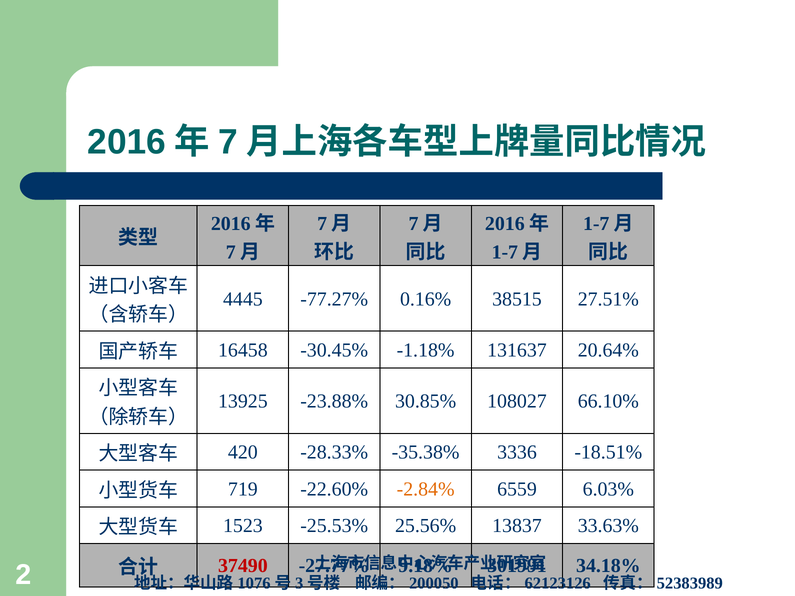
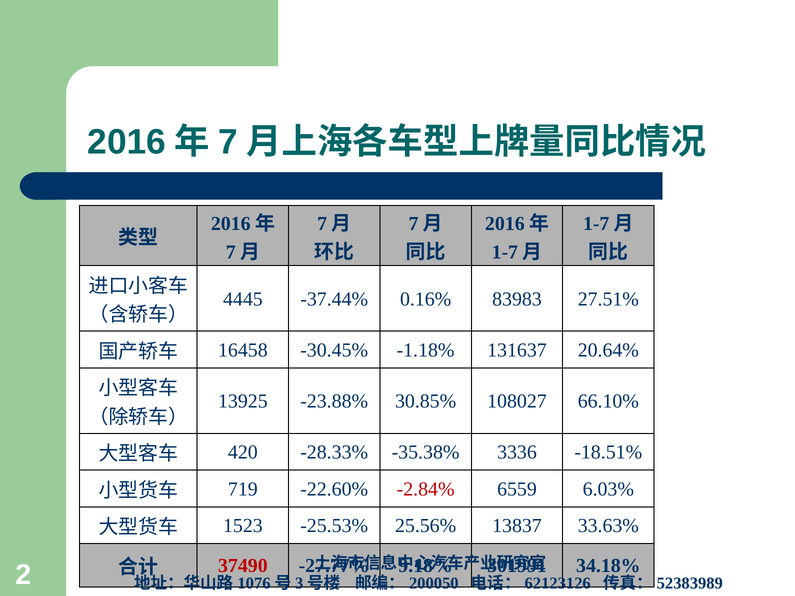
-77.27%: -77.27% -> -37.44%
38515: 38515 -> 83983
-2.84% colour: orange -> red
